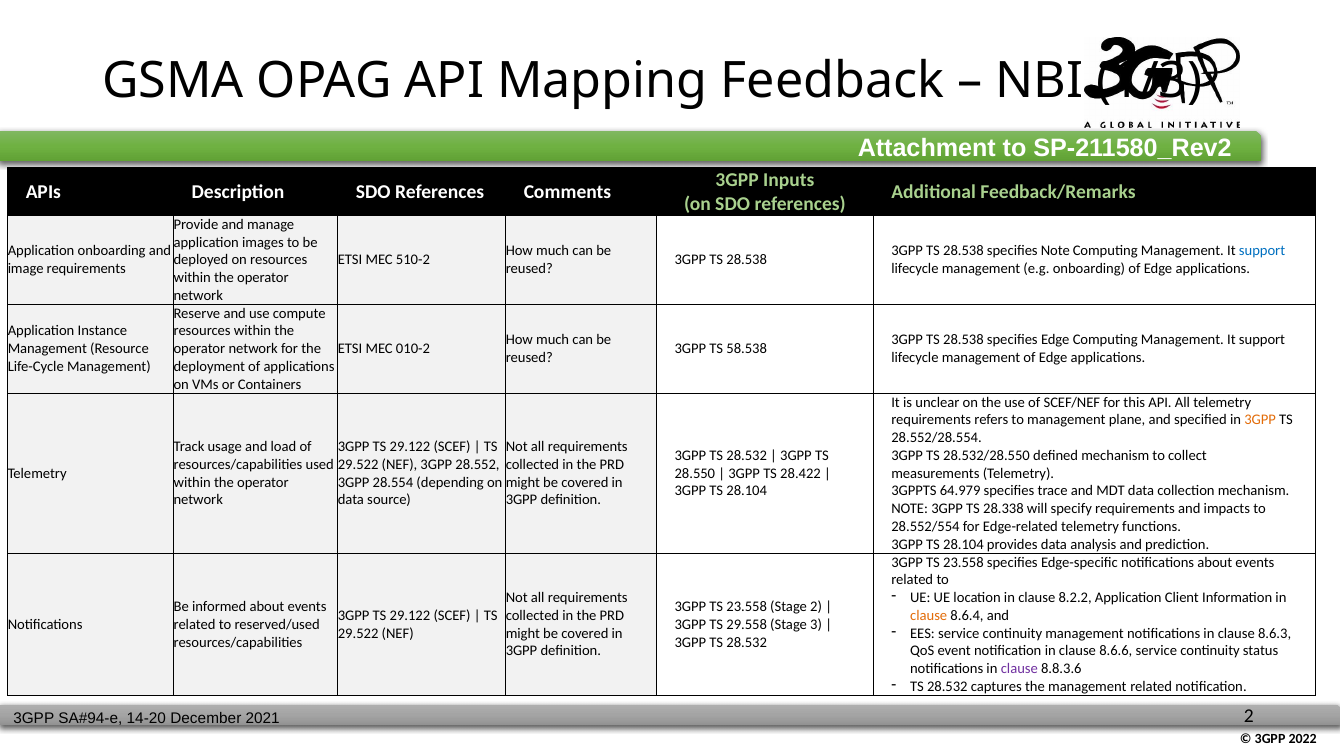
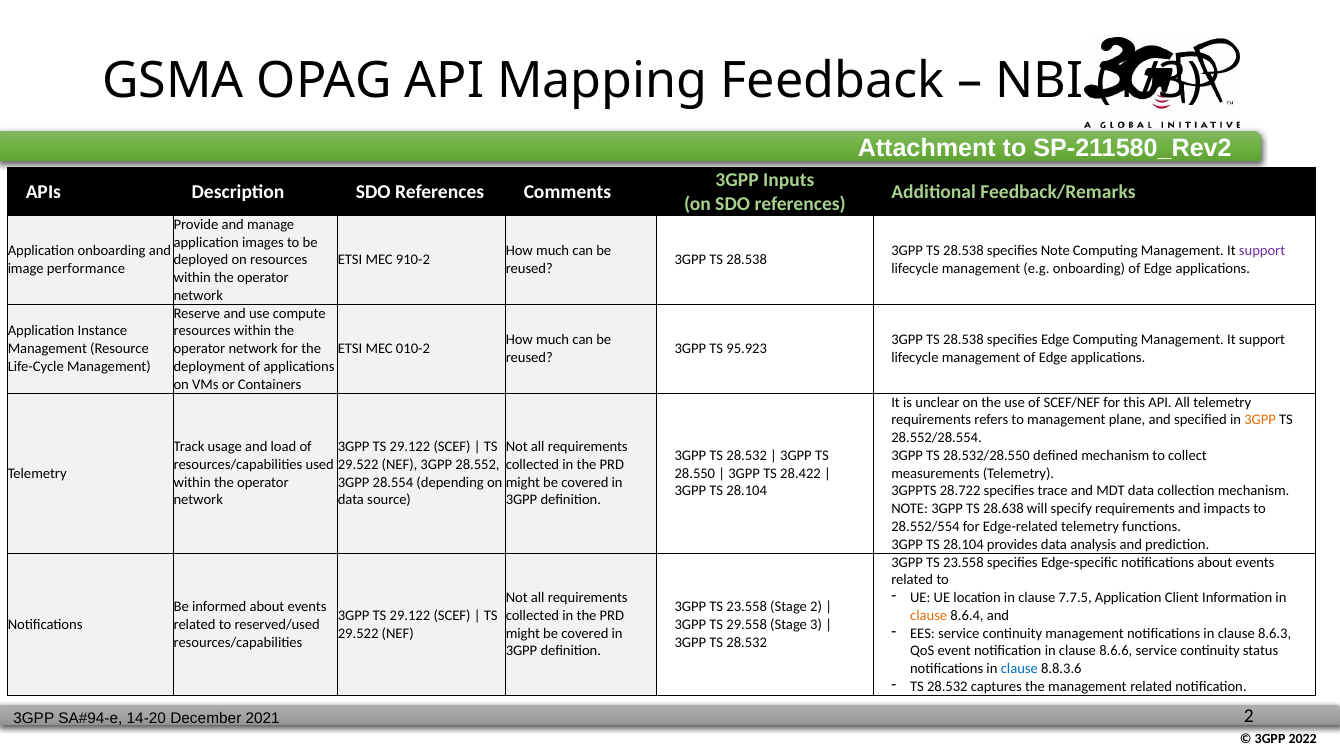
support at (1262, 251) colour: blue -> purple
510-2: 510-2 -> 910-2
image requirements: requirements -> performance
58.538: 58.538 -> 95.923
64.979: 64.979 -> 28.722
28.338: 28.338 -> 28.638
8.2.2: 8.2.2 -> 7.7.5
clause at (1019, 669) colour: purple -> blue
